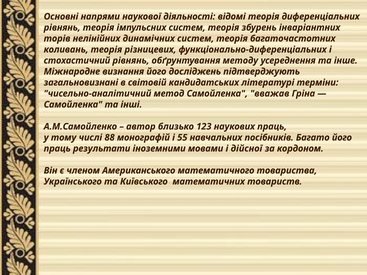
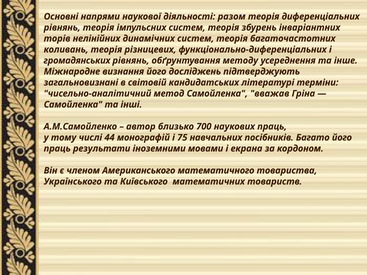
відомі: відомі -> разом
стохастичний: стохастичний -> громадянських
123: 123 -> 700
88: 88 -> 44
55: 55 -> 75
дійсної: дійсної -> екрана
